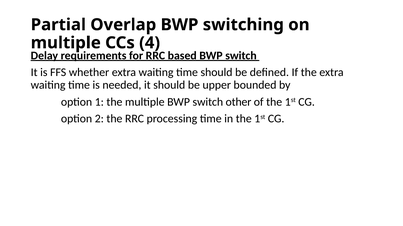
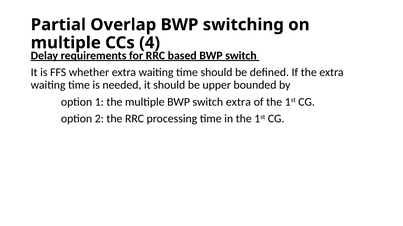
switch other: other -> extra
